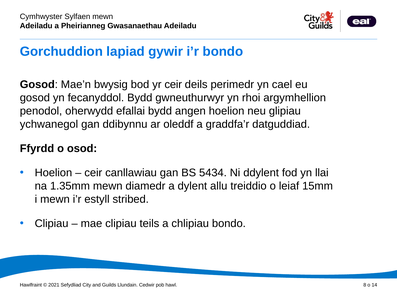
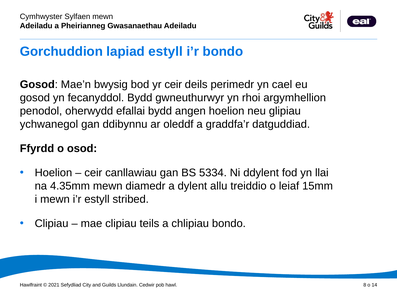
lapiad gywir: gywir -> estyll
5434: 5434 -> 5334
1.35mm: 1.35mm -> 4.35mm
